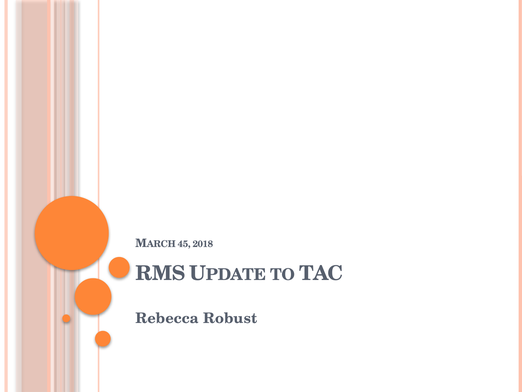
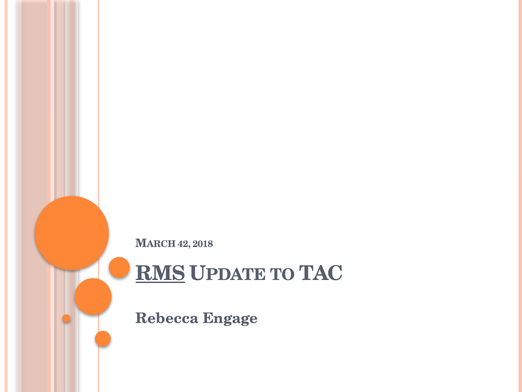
45: 45 -> 42
RMS underline: none -> present
Robust: Robust -> Engage
